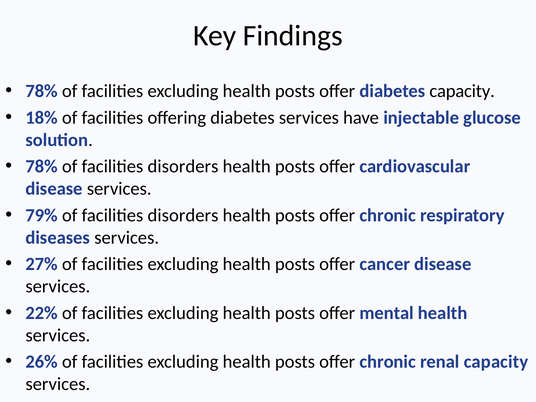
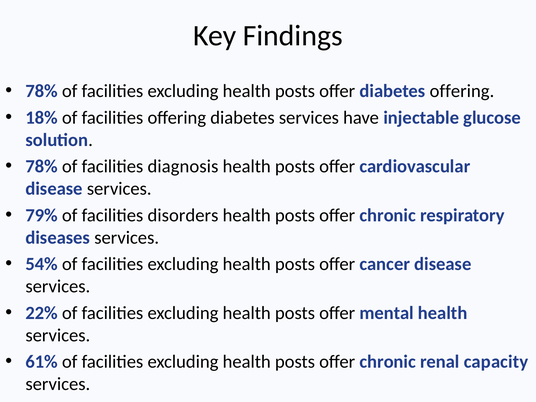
diabetes capacity: capacity -> offering
78% of facilities disorders: disorders -> diagnosis
27%: 27% -> 54%
26%: 26% -> 61%
